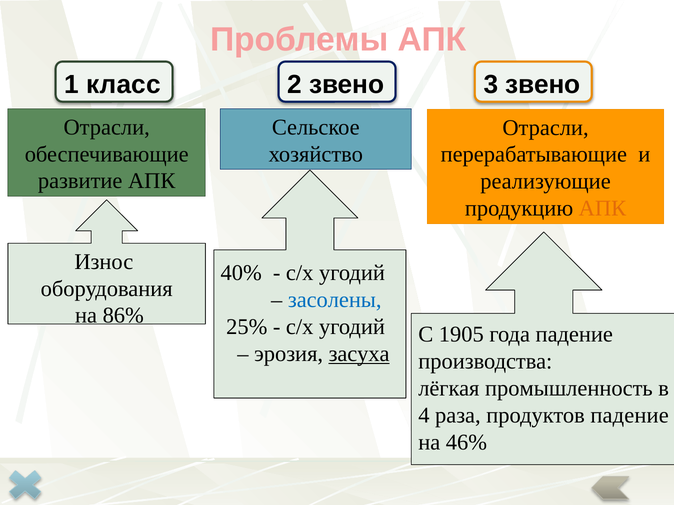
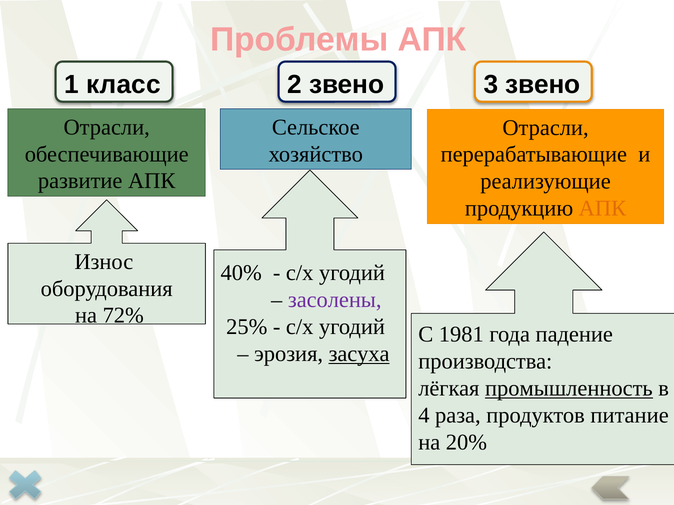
засолены colour: blue -> purple
86%: 86% -> 72%
1905: 1905 -> 1981
промышленность underline: none -> present
продуктов падение: падение -> питание
46%: 46% -> 20%
